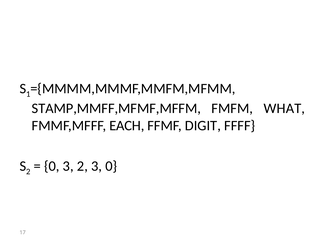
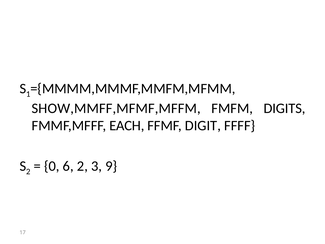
STAMP,MMFF,MFMF,MFFM: STAMP,MMFF,MFMF,MFFM -> SHOW,MMFF,MFMF,MFFM
WHAT: WHAT -> DIGITS
0 3: 3 -> 6
3 0: 0 -> 9
